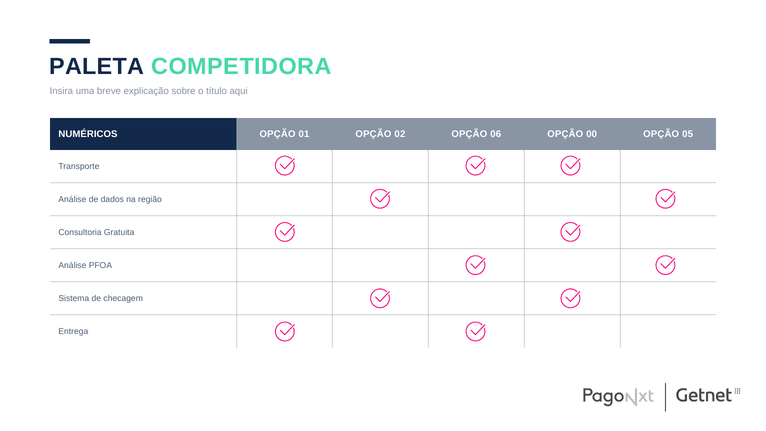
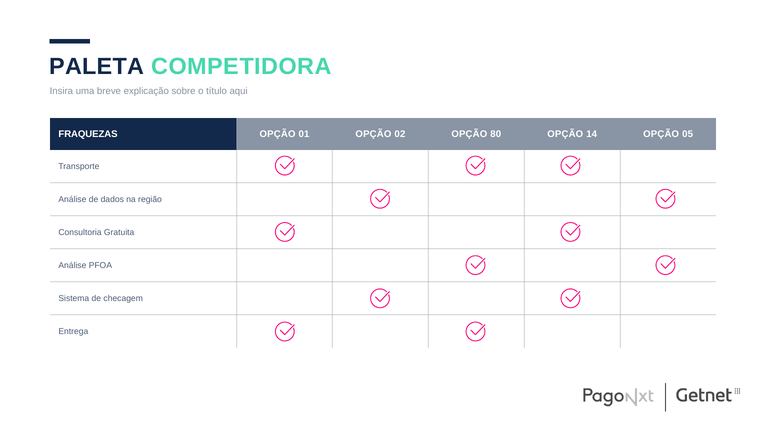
NUMÉRICOS: NUMÉRICOS -> FRAQUEZAS
06: 06 -> 80
00: 00 -> 14
